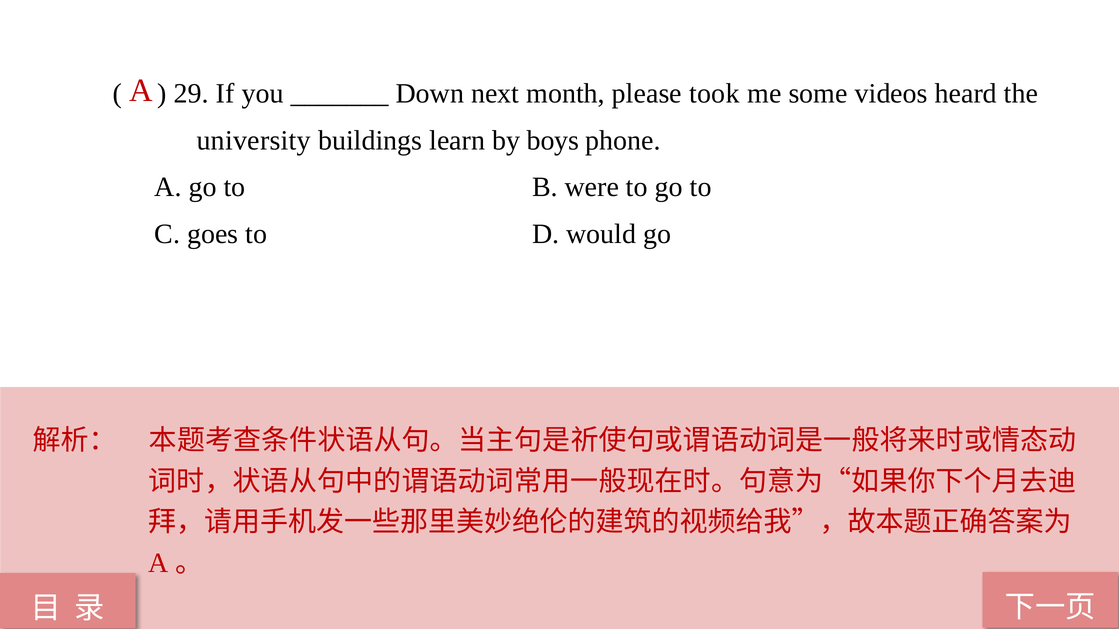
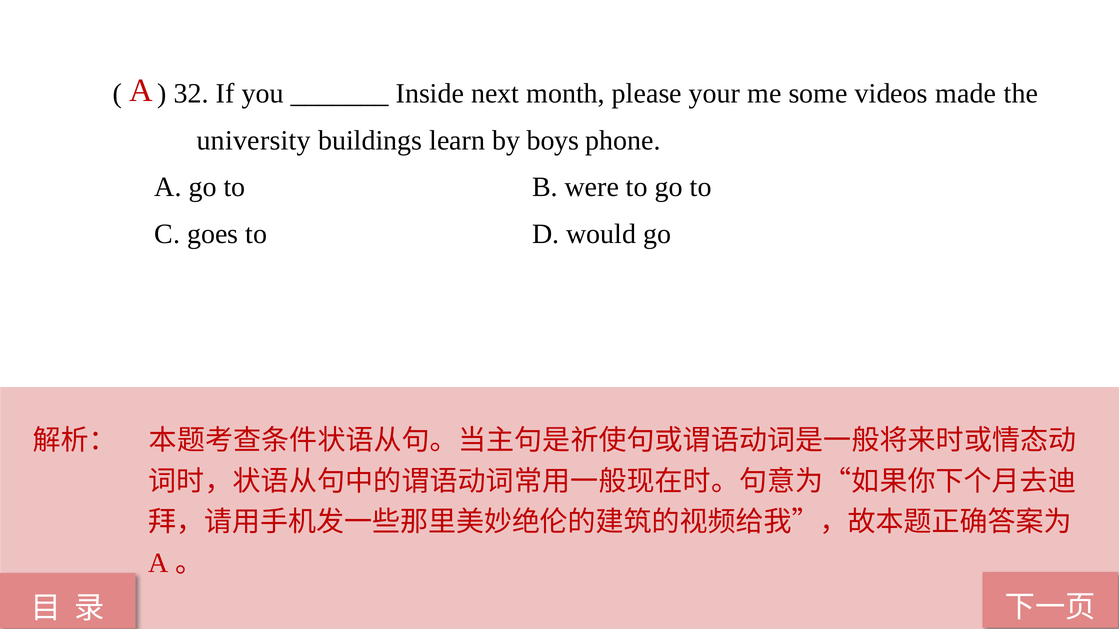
29: 29 -> 32
Down: Down -> Inside
took: took -> your
heard: heard -> made
